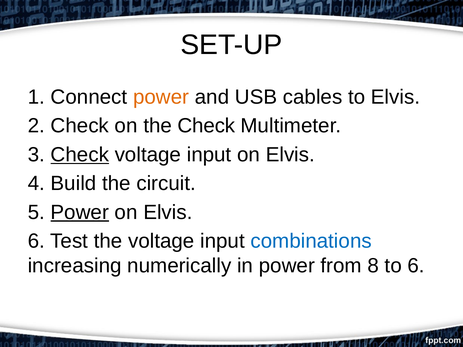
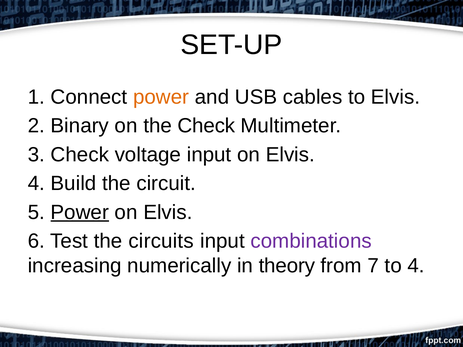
2 Check: Check -> Binary
Check at (80, 155) underline: present -> none
the voltage: voltage -> circuits
combinations colour: blue -> purple
in power: power -> theory
8: 8 -> 7
to 6: 6 -> 4
